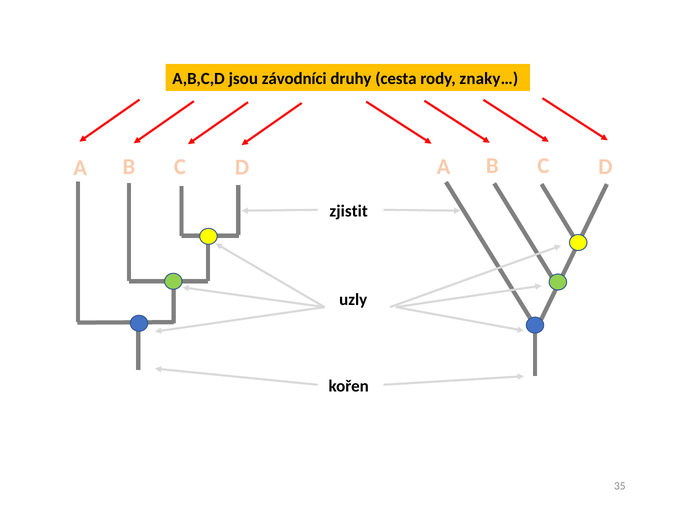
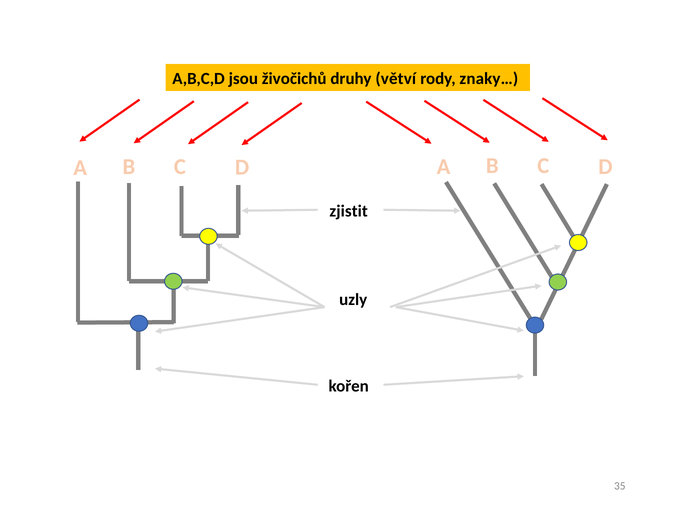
závodníci: závodníci -> živočichů
cesta: cesta -> větví
